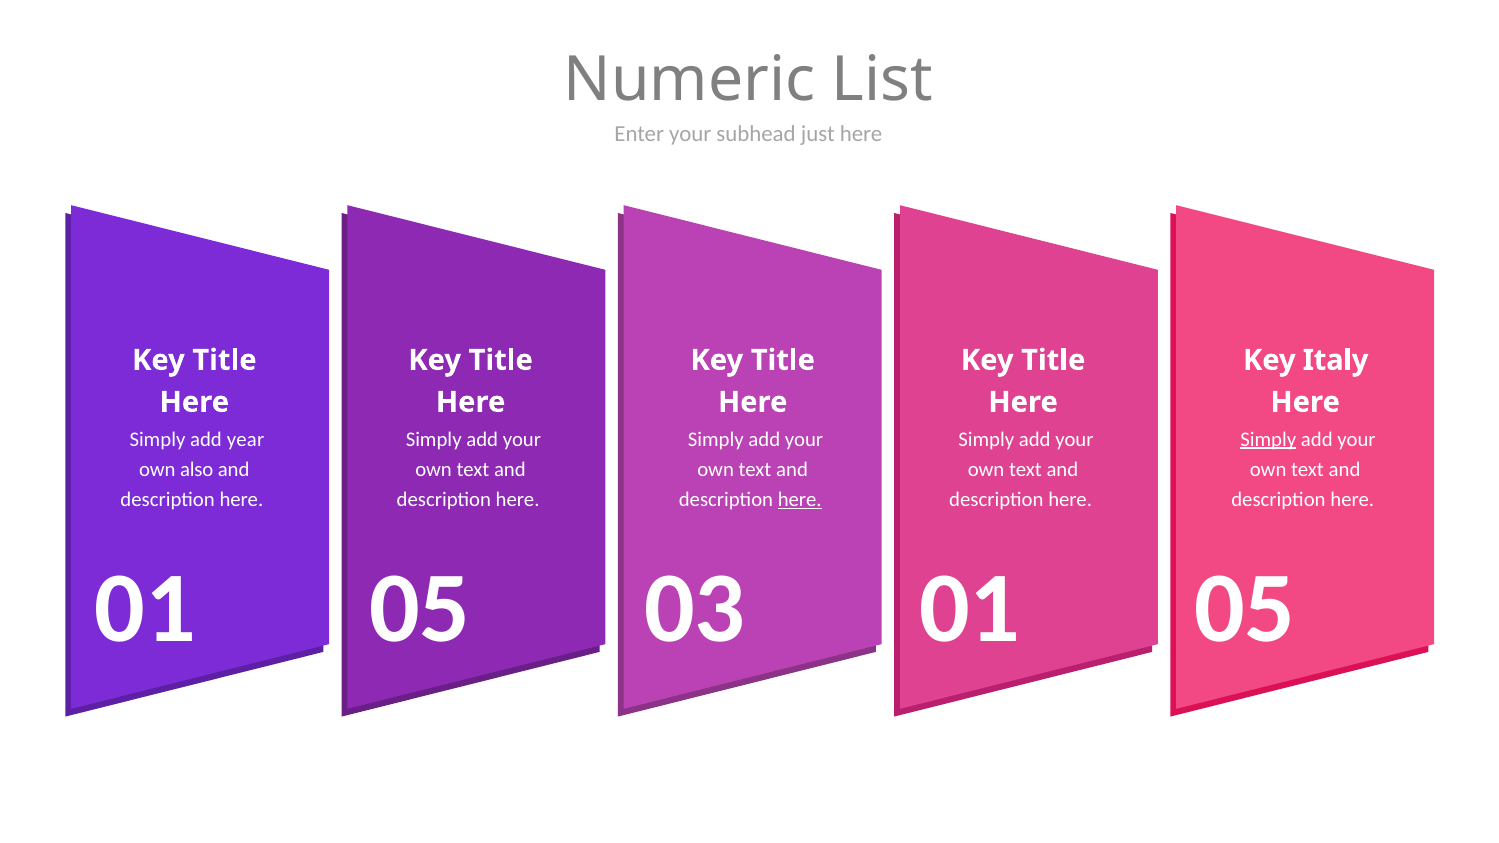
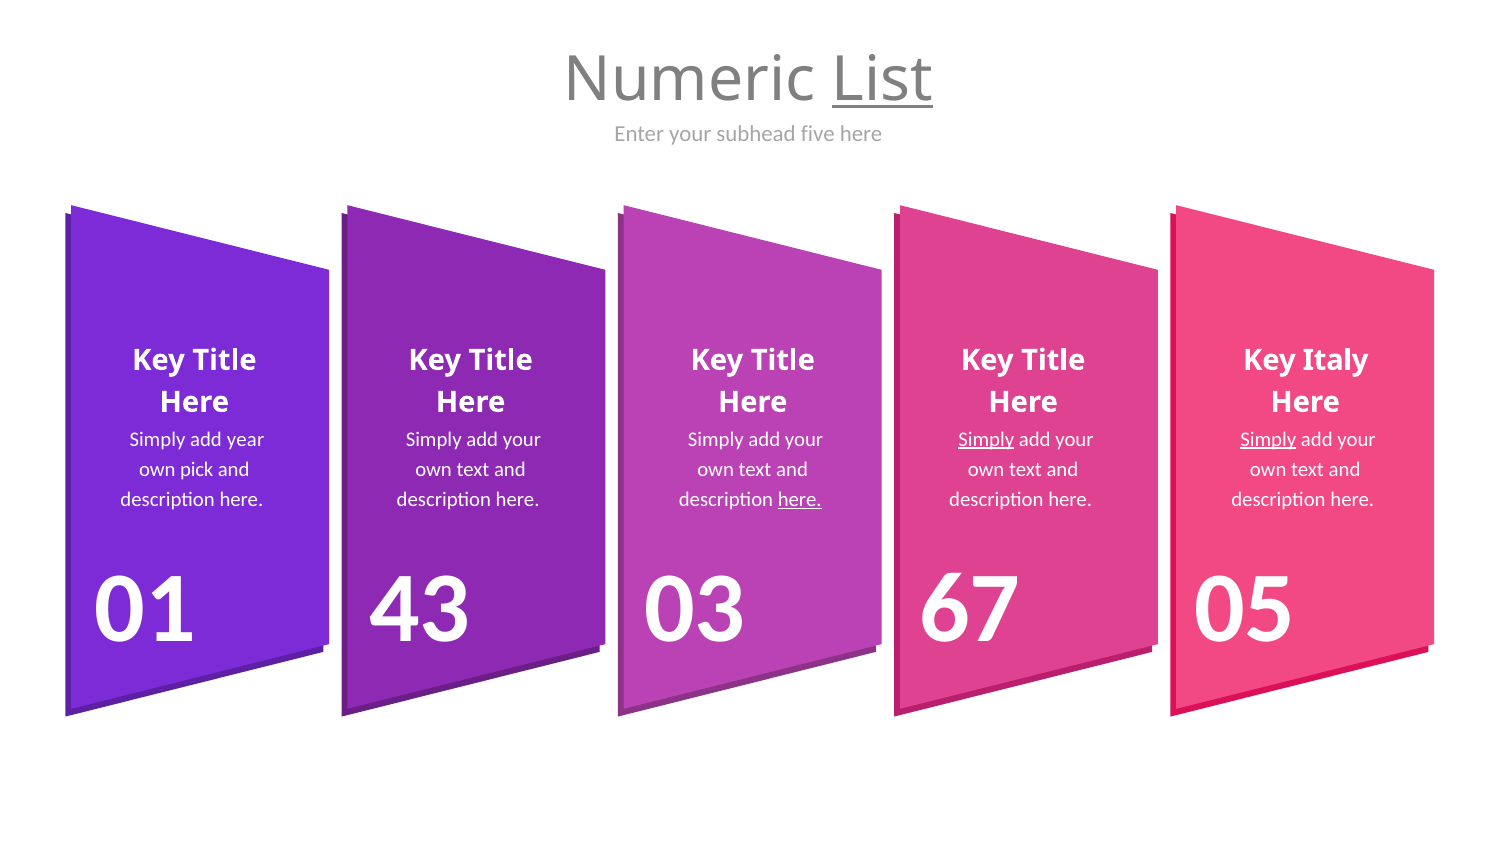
List underline: none -> present
just: just -> five
Simply at (986, 439) underline: none -> present
also: also -> pick
05 at (420, 609): 05 -> 43
03 01: 01 -> 67
